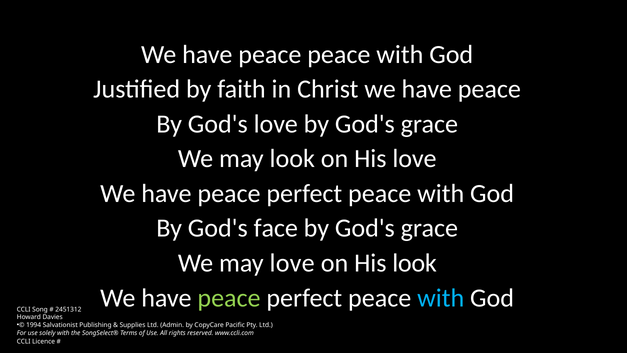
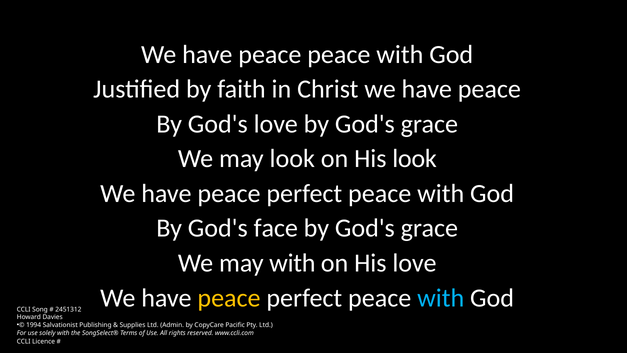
His love: love -> look
may love: love -> with
His look: look -> love
peace at (229, 298) colour: light green -> yellow
